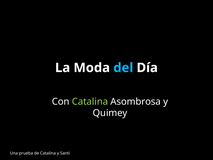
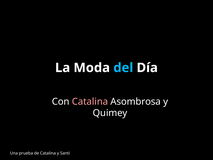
Catalina at (90, 101) colour: light green -> pink
